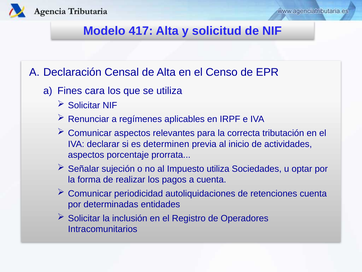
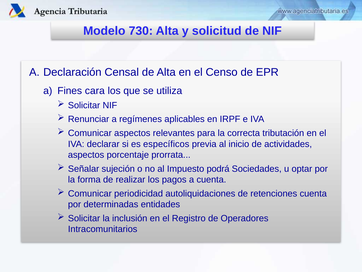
417: 417 -> 730
determinen: determinen -> específicos
Impuesto utiliza: utiliza -> podrá
